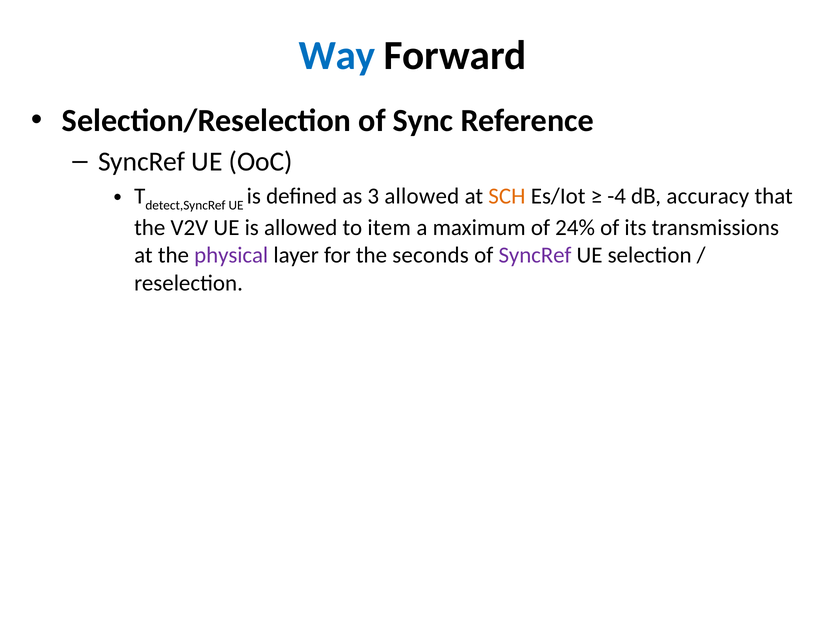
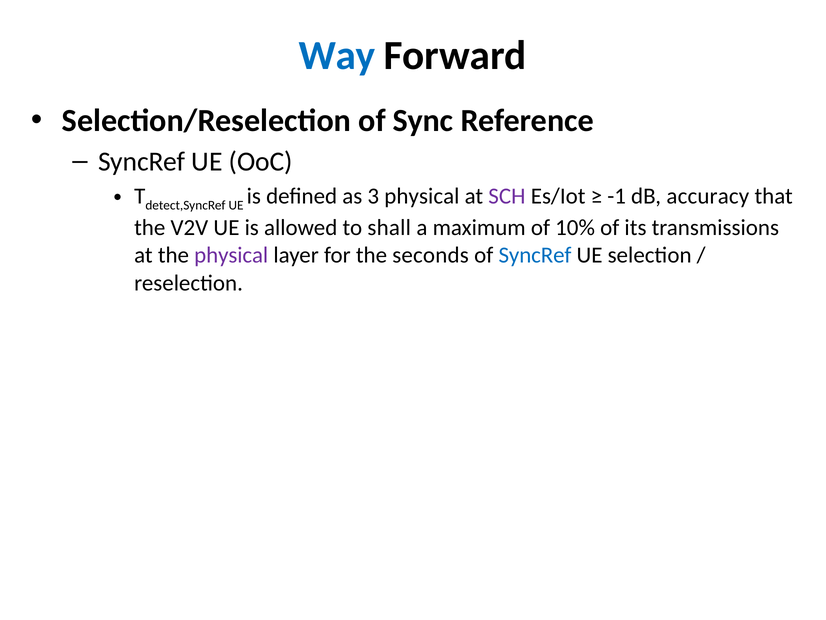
3 allowed: allowed -> physical
SCH colour: orange -> purple
-4: -4 -> -1
item: item -> shall
24%: 24% -> 10%
SyncRef at (535, 255) colour: purple -> blue
